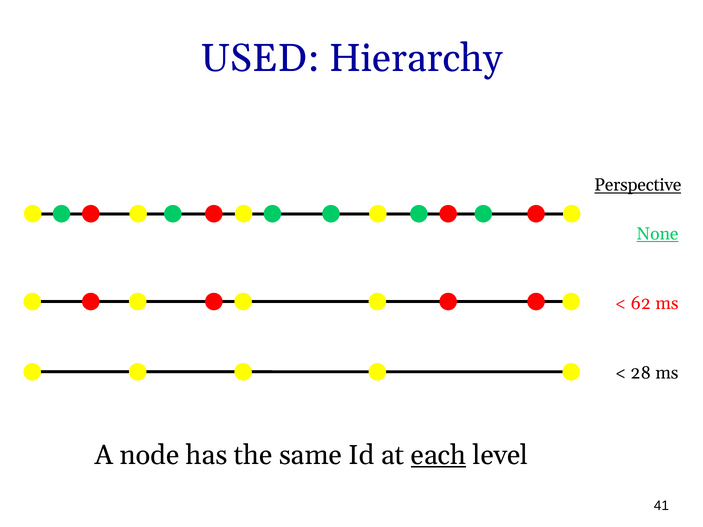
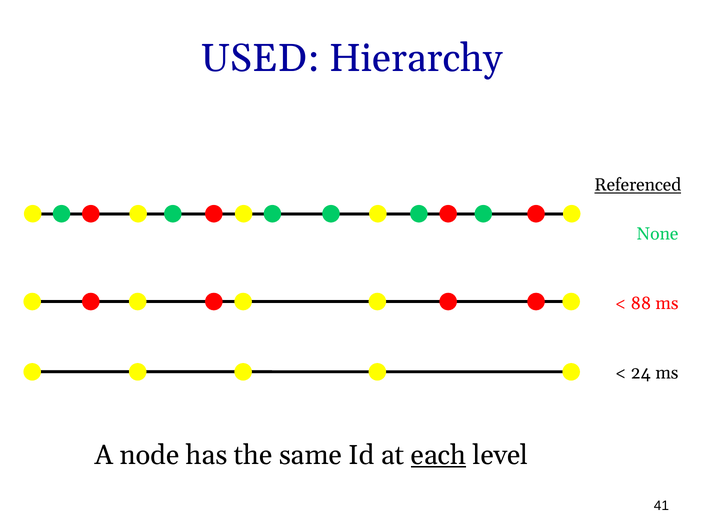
Perspective: Perspective -> Referenced
None underline: present -> none
62: 62 -> 88
28: 28 -> 24
